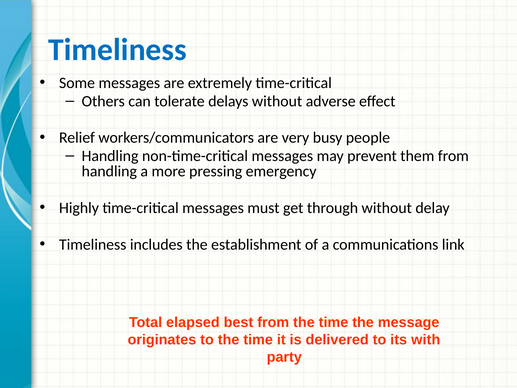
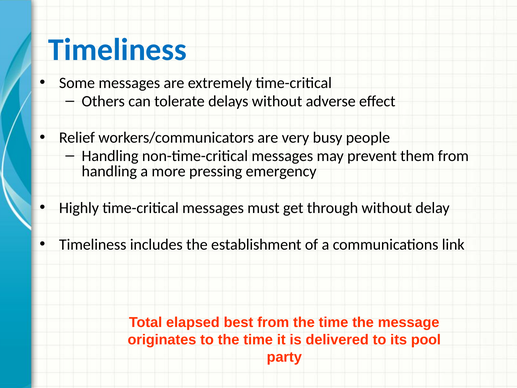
with: with -> pool
